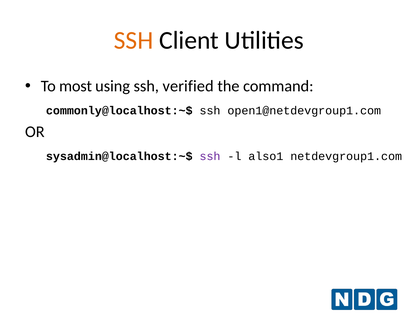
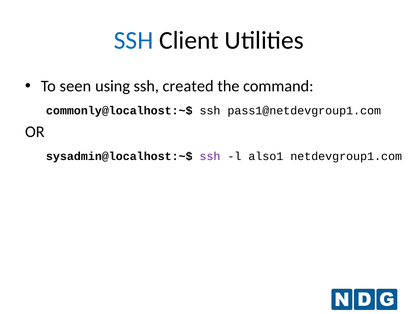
SSH at (134, 40) colour: orange -> blue
most: most -> seen
verified: verified -> created
open1@netdevgroup1.com: open1@netdevgroup1.com -> pass1@netdevgroup1.com
